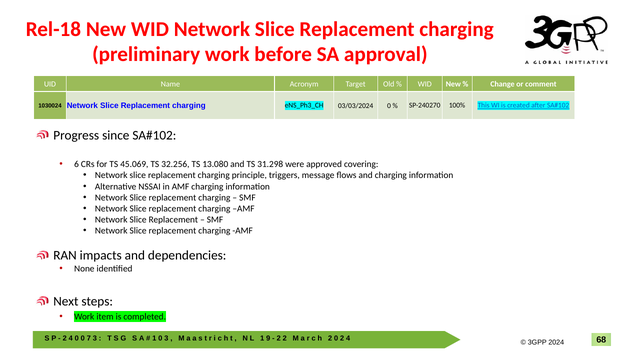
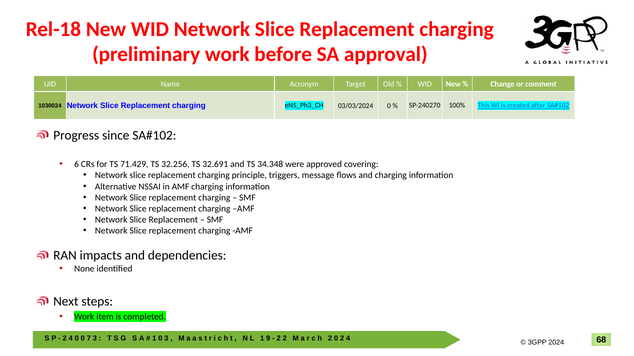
45.069: 45.069 -> 71.429
13.080: 13.080 -> 32.691
31.298: 31.298 -> 34.348
